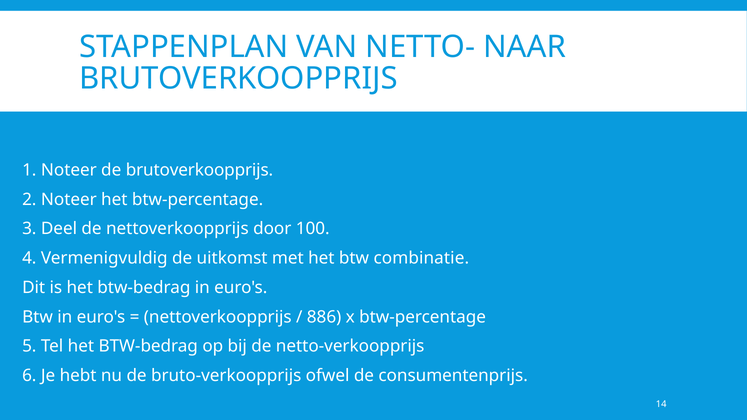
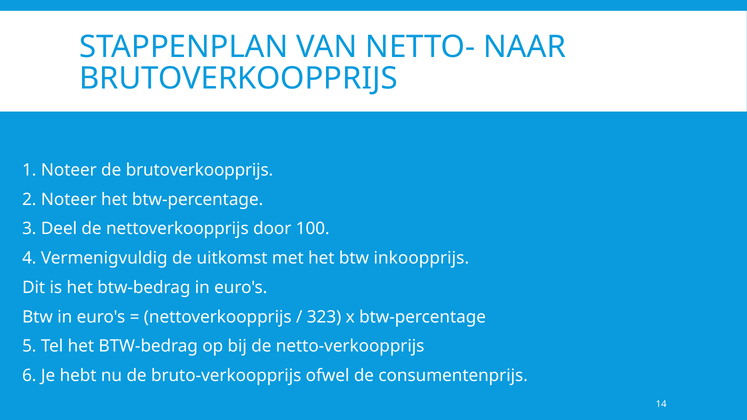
combinatie: combinatie -> inkoopprijs
886: 886 -> 323
